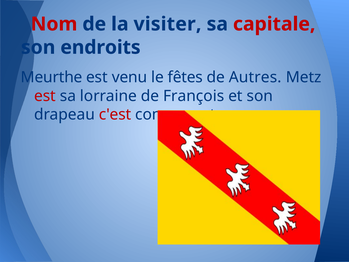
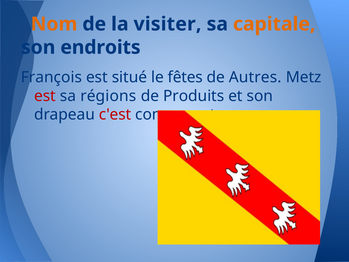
Nom colour: red -> orange
capitale colour: red -> orange
Meurthe: Meurthe -> François
venu: venu -> situé
lorraine: lorraine -> régions
François: François -> Produits
